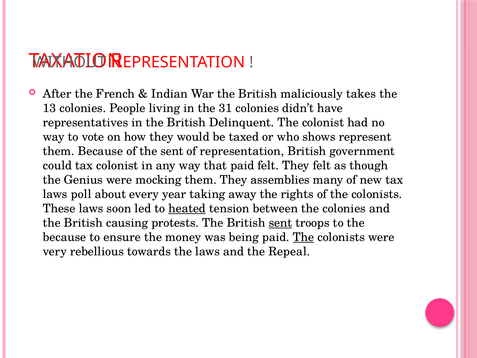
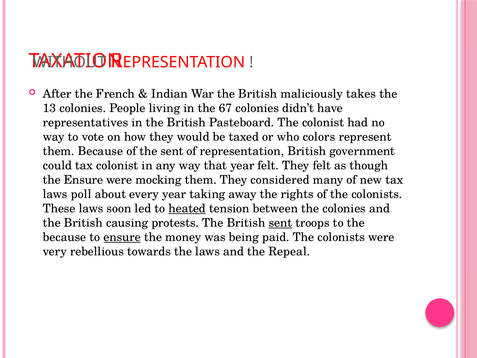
31: 31 -> 67
Delinquent: Delinquent -> Pasteboard
shows: shows -> colors
that paid: paid -> year
the Genius: Genius -> Ensure
assemblies: assemblies -> considered
ensure at (122, 237) underline: none -> present
The at (303, 237) underline: present -> none
